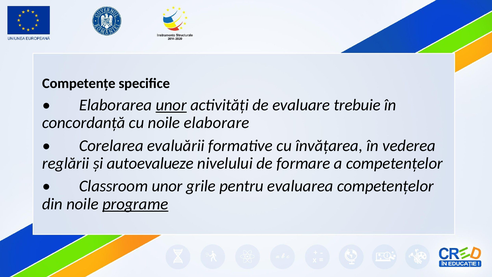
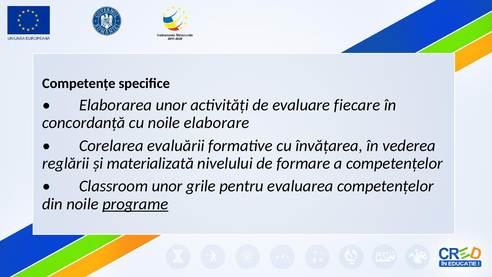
unor at (171, 105) underline: present -> none
trebuie: trebuie -> fiecare
autoevalueze: autoevalueze -> materializată
